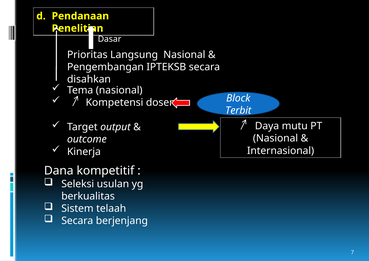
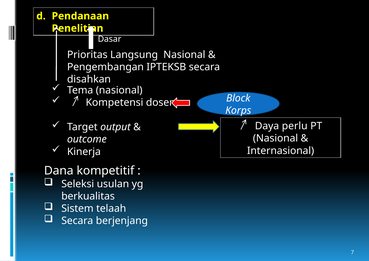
Terbit: Terbit -> Korps
mutu: mutu -> perlu
